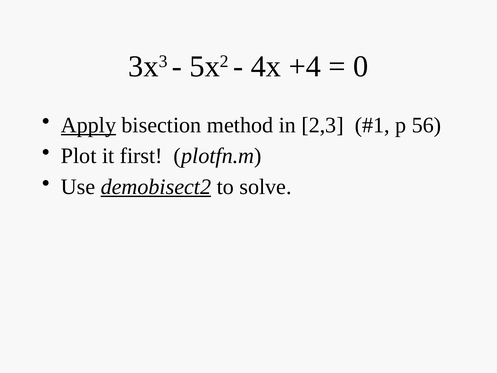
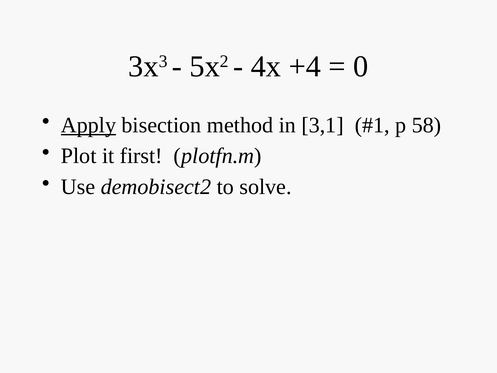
2,3: 2,3 -> 3,1
56: 56 -> 58
demobisect2 underline: present -> none
